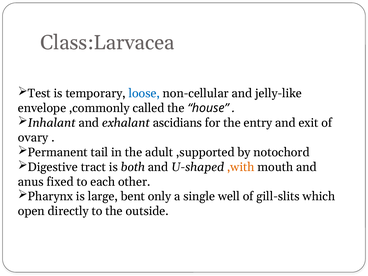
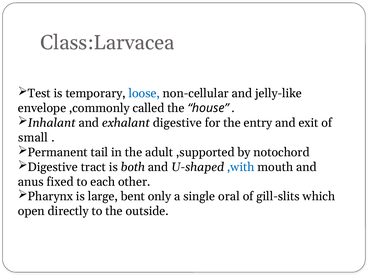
exhalant ascidians: ascidians -> digestive
ovary: ovary -> small
,with colour: orange -> blue
well: well -> oral
